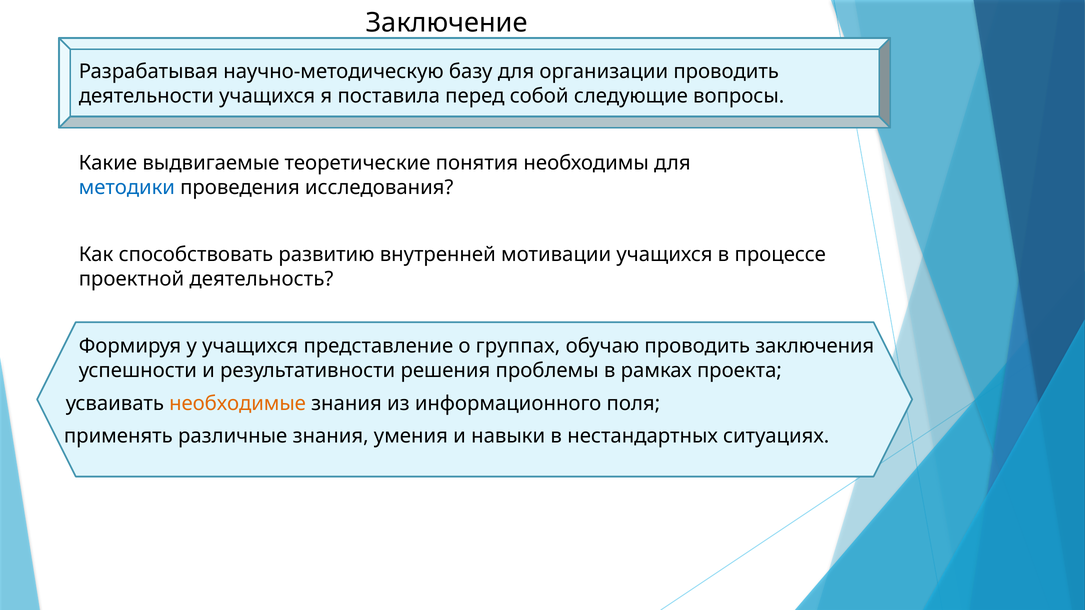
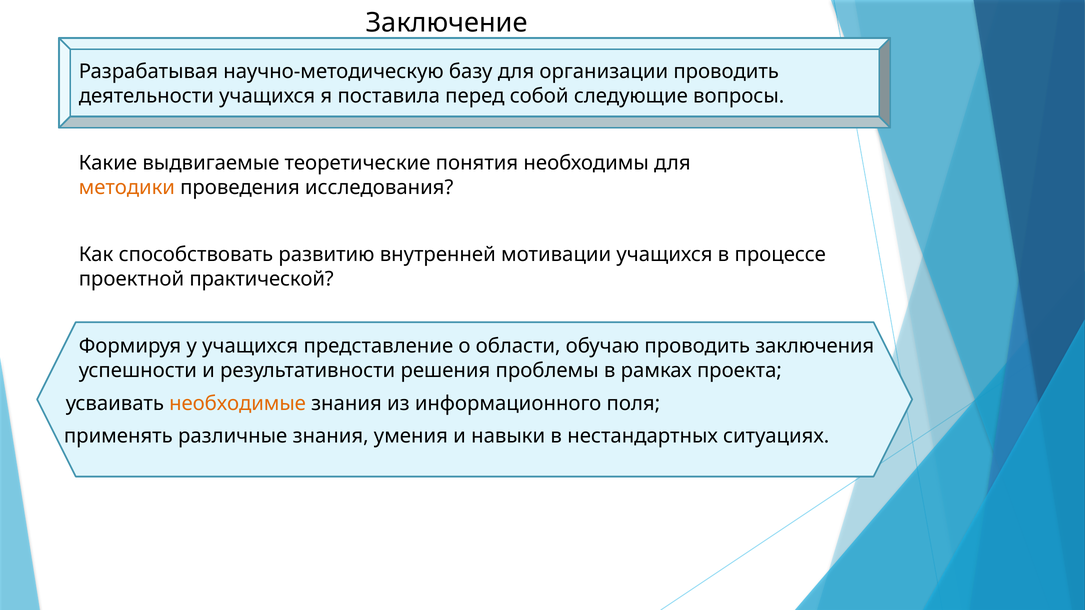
методики colour: blue -> orange
деятельность: деятельность -> практической
группах: группах -> области
